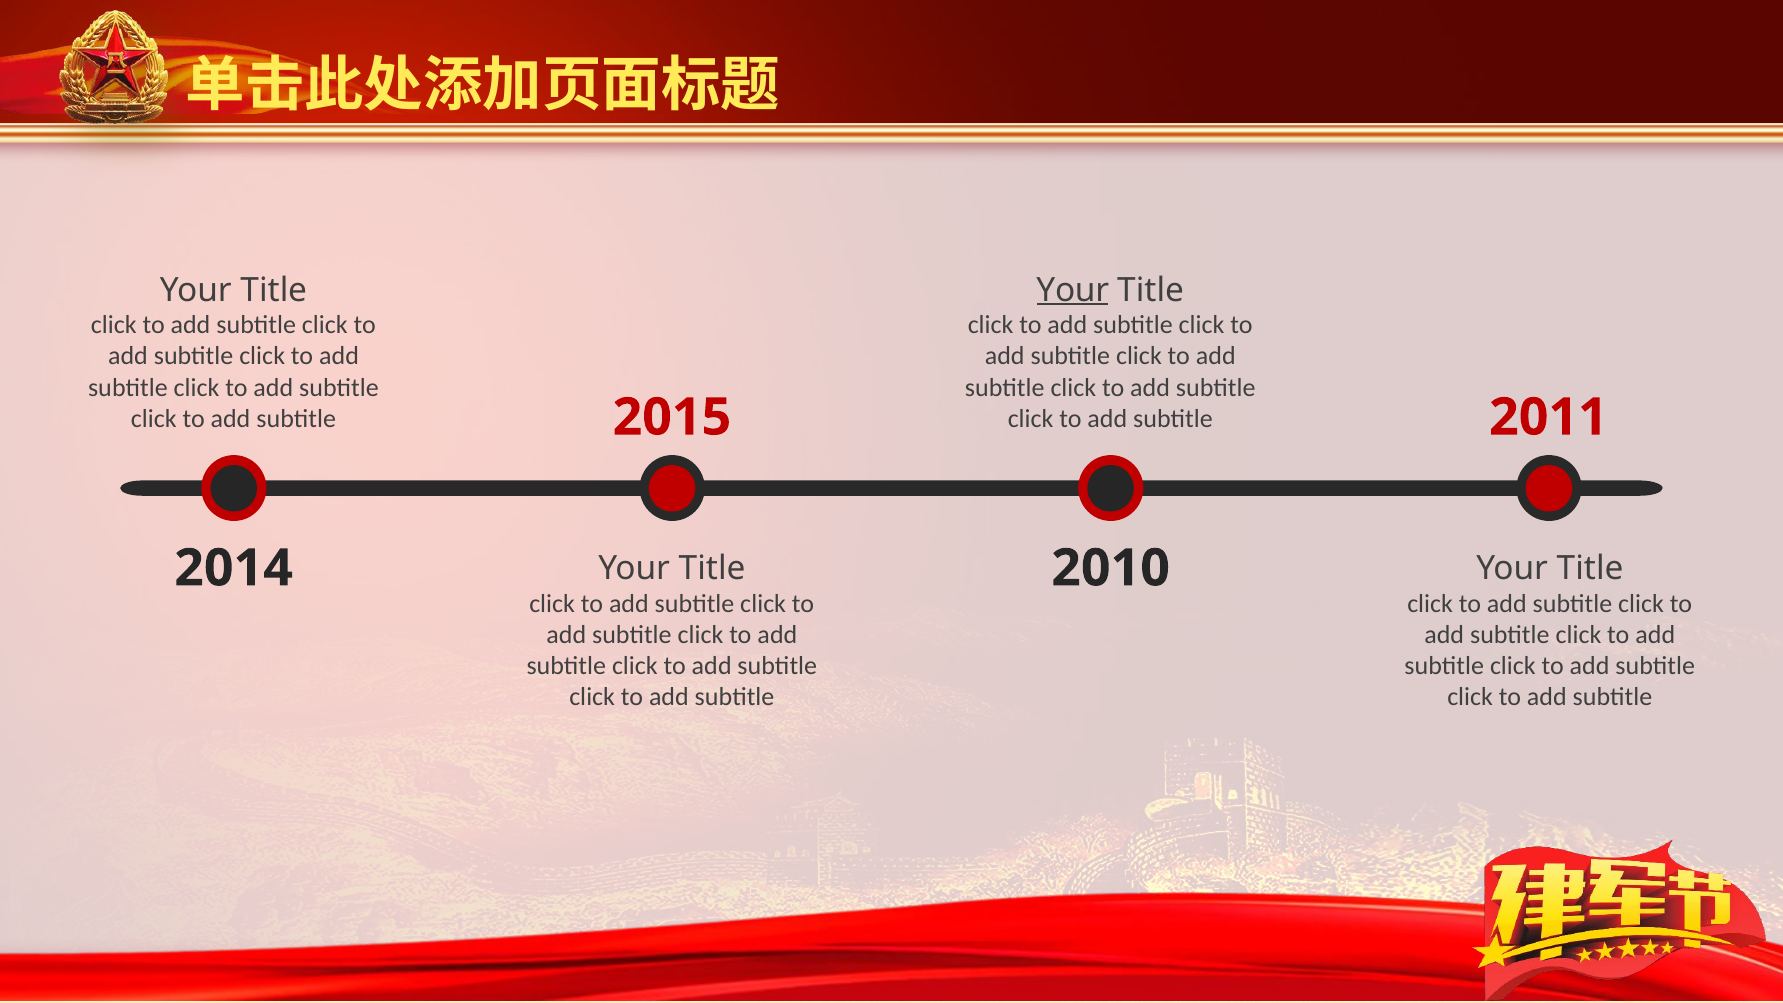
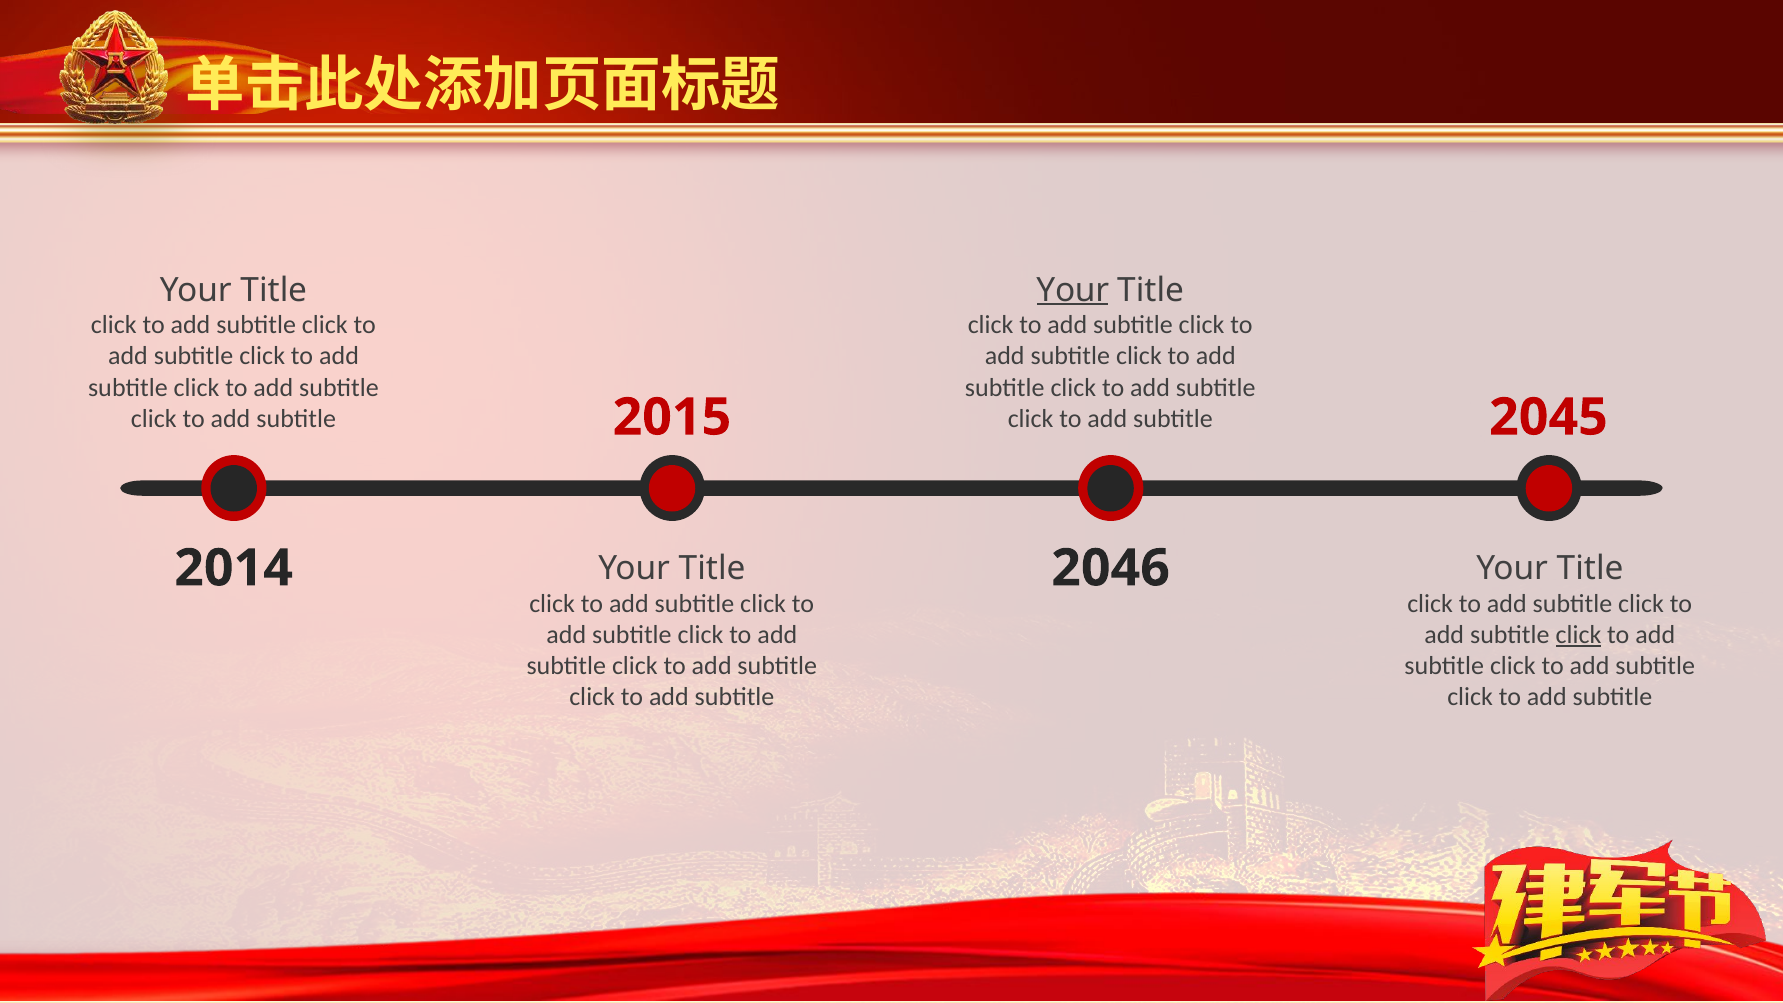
2011: 2011 -> 2045
2010: 2010 -> 2046
click at (1578, 635) underline: none -> present
